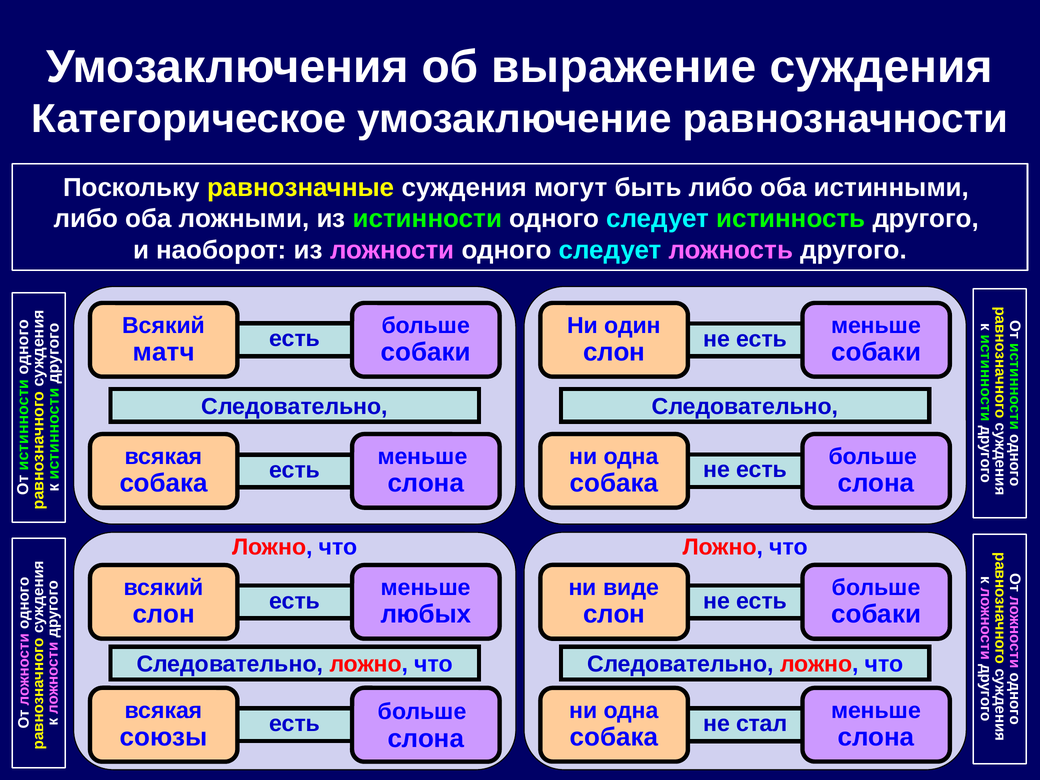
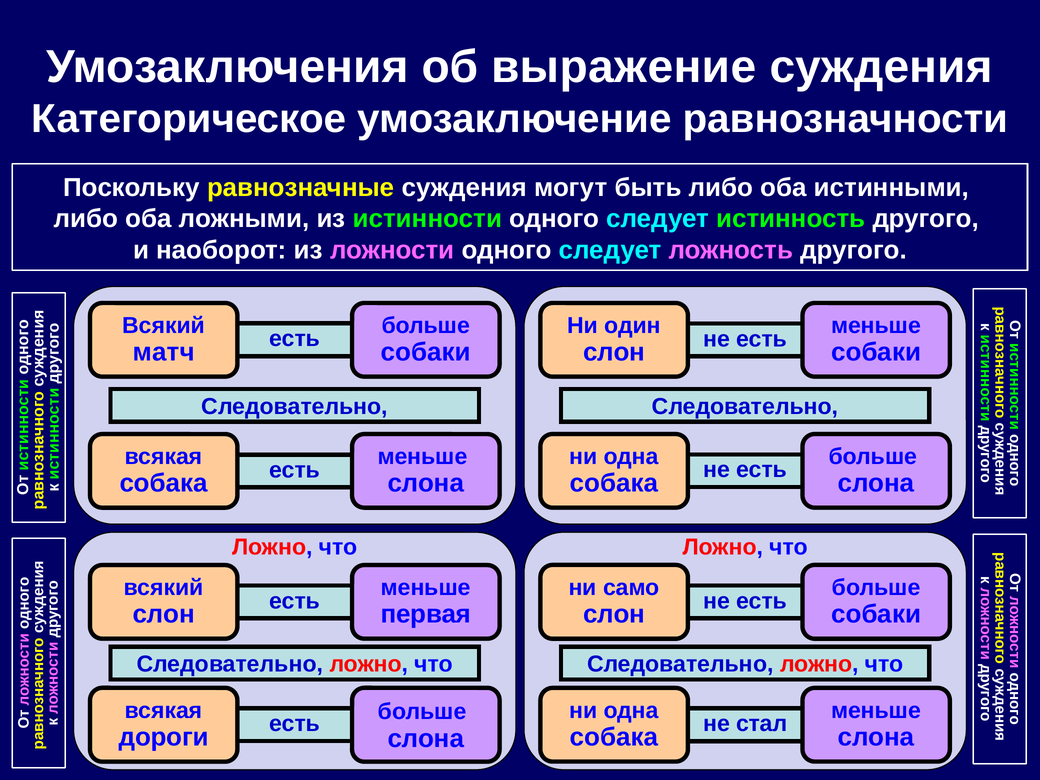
виде: виде -> само
любых: любых -> первая
союзы: союзы -> дороги
